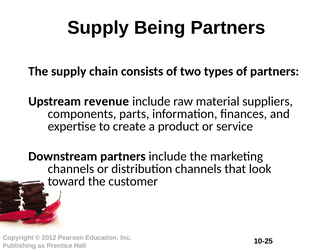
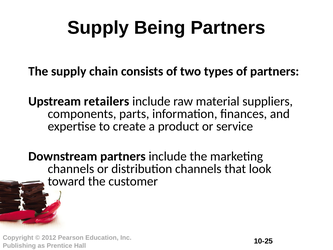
revenue: revenue -> retailers
